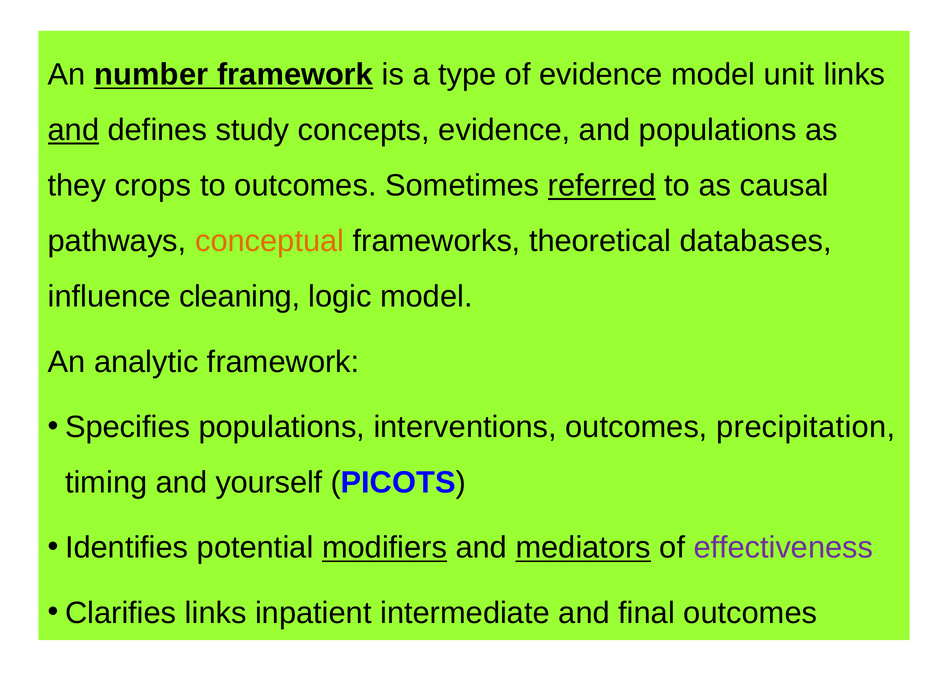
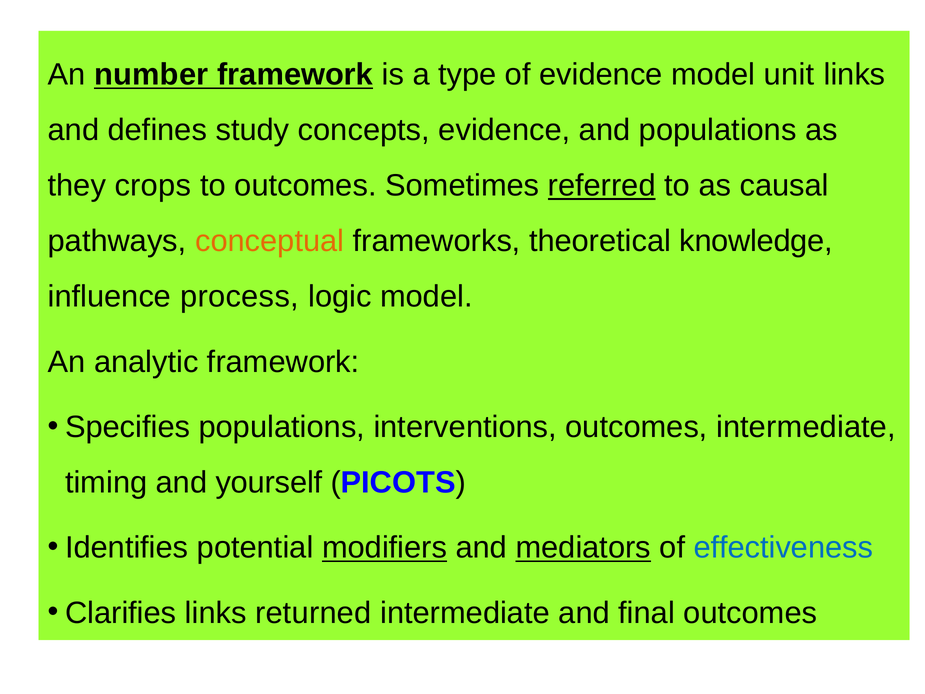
and at (73, 130) underline: present -> none
databases: databases -> knowledge
cleaning: cleaning -> process
outcomes precipitation: precipitation -> intermediate
effectiveness colour: purple -> blue
inpatient: inpatient -> returned
